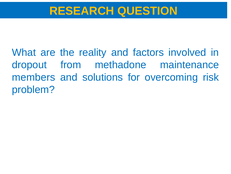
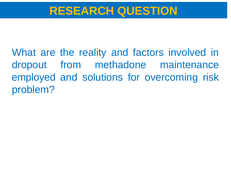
members: members -> employed
